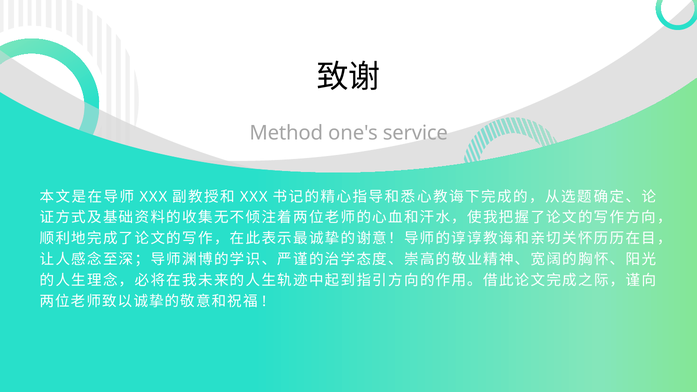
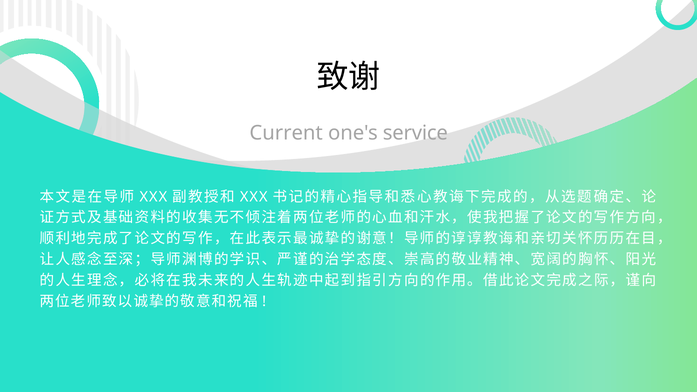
Method: Method -> Current
